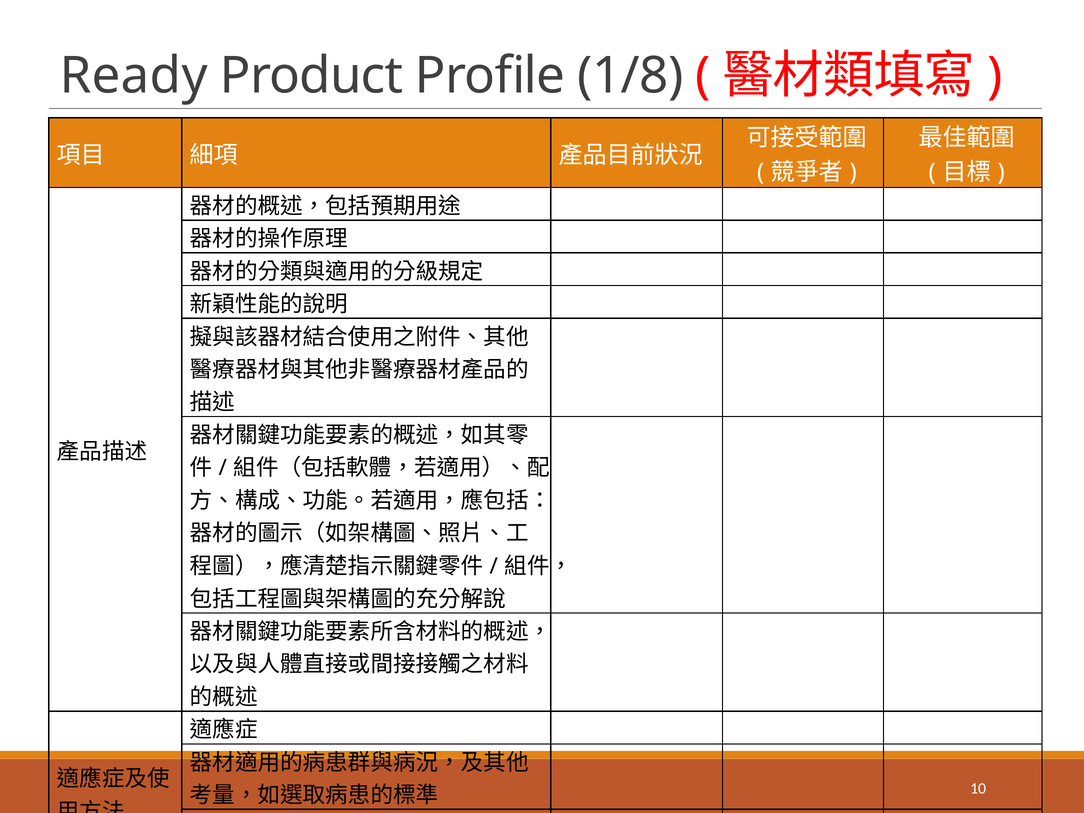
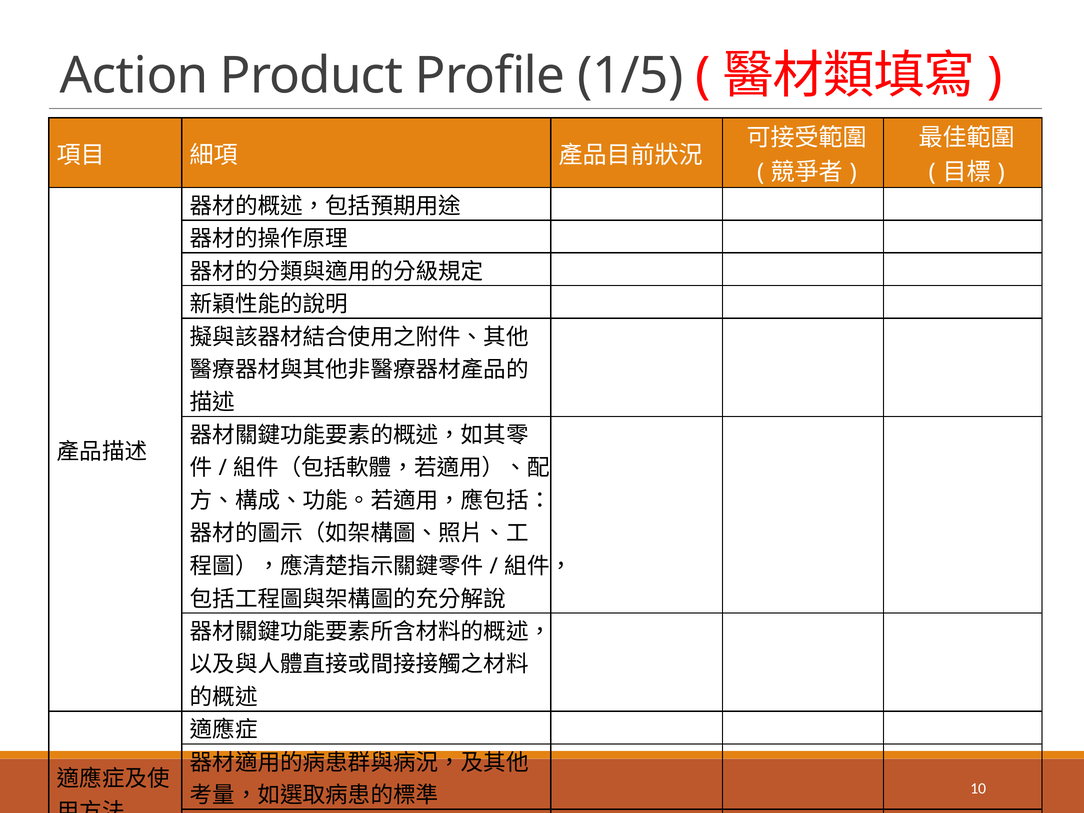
Ready: Ready -> Action
1/8: 1/8 -> 1/5
